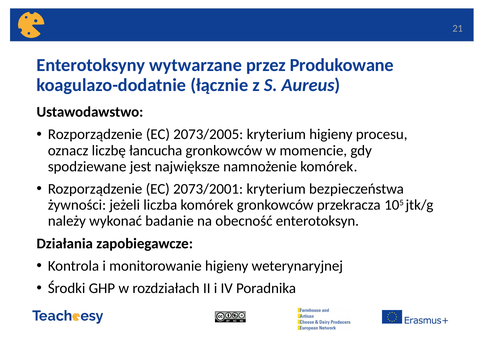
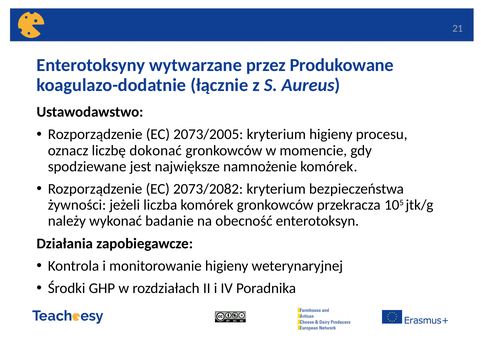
łancucha: łancucha -> dokonać
2073/2001: 2073/2001 -> 2073/2082
